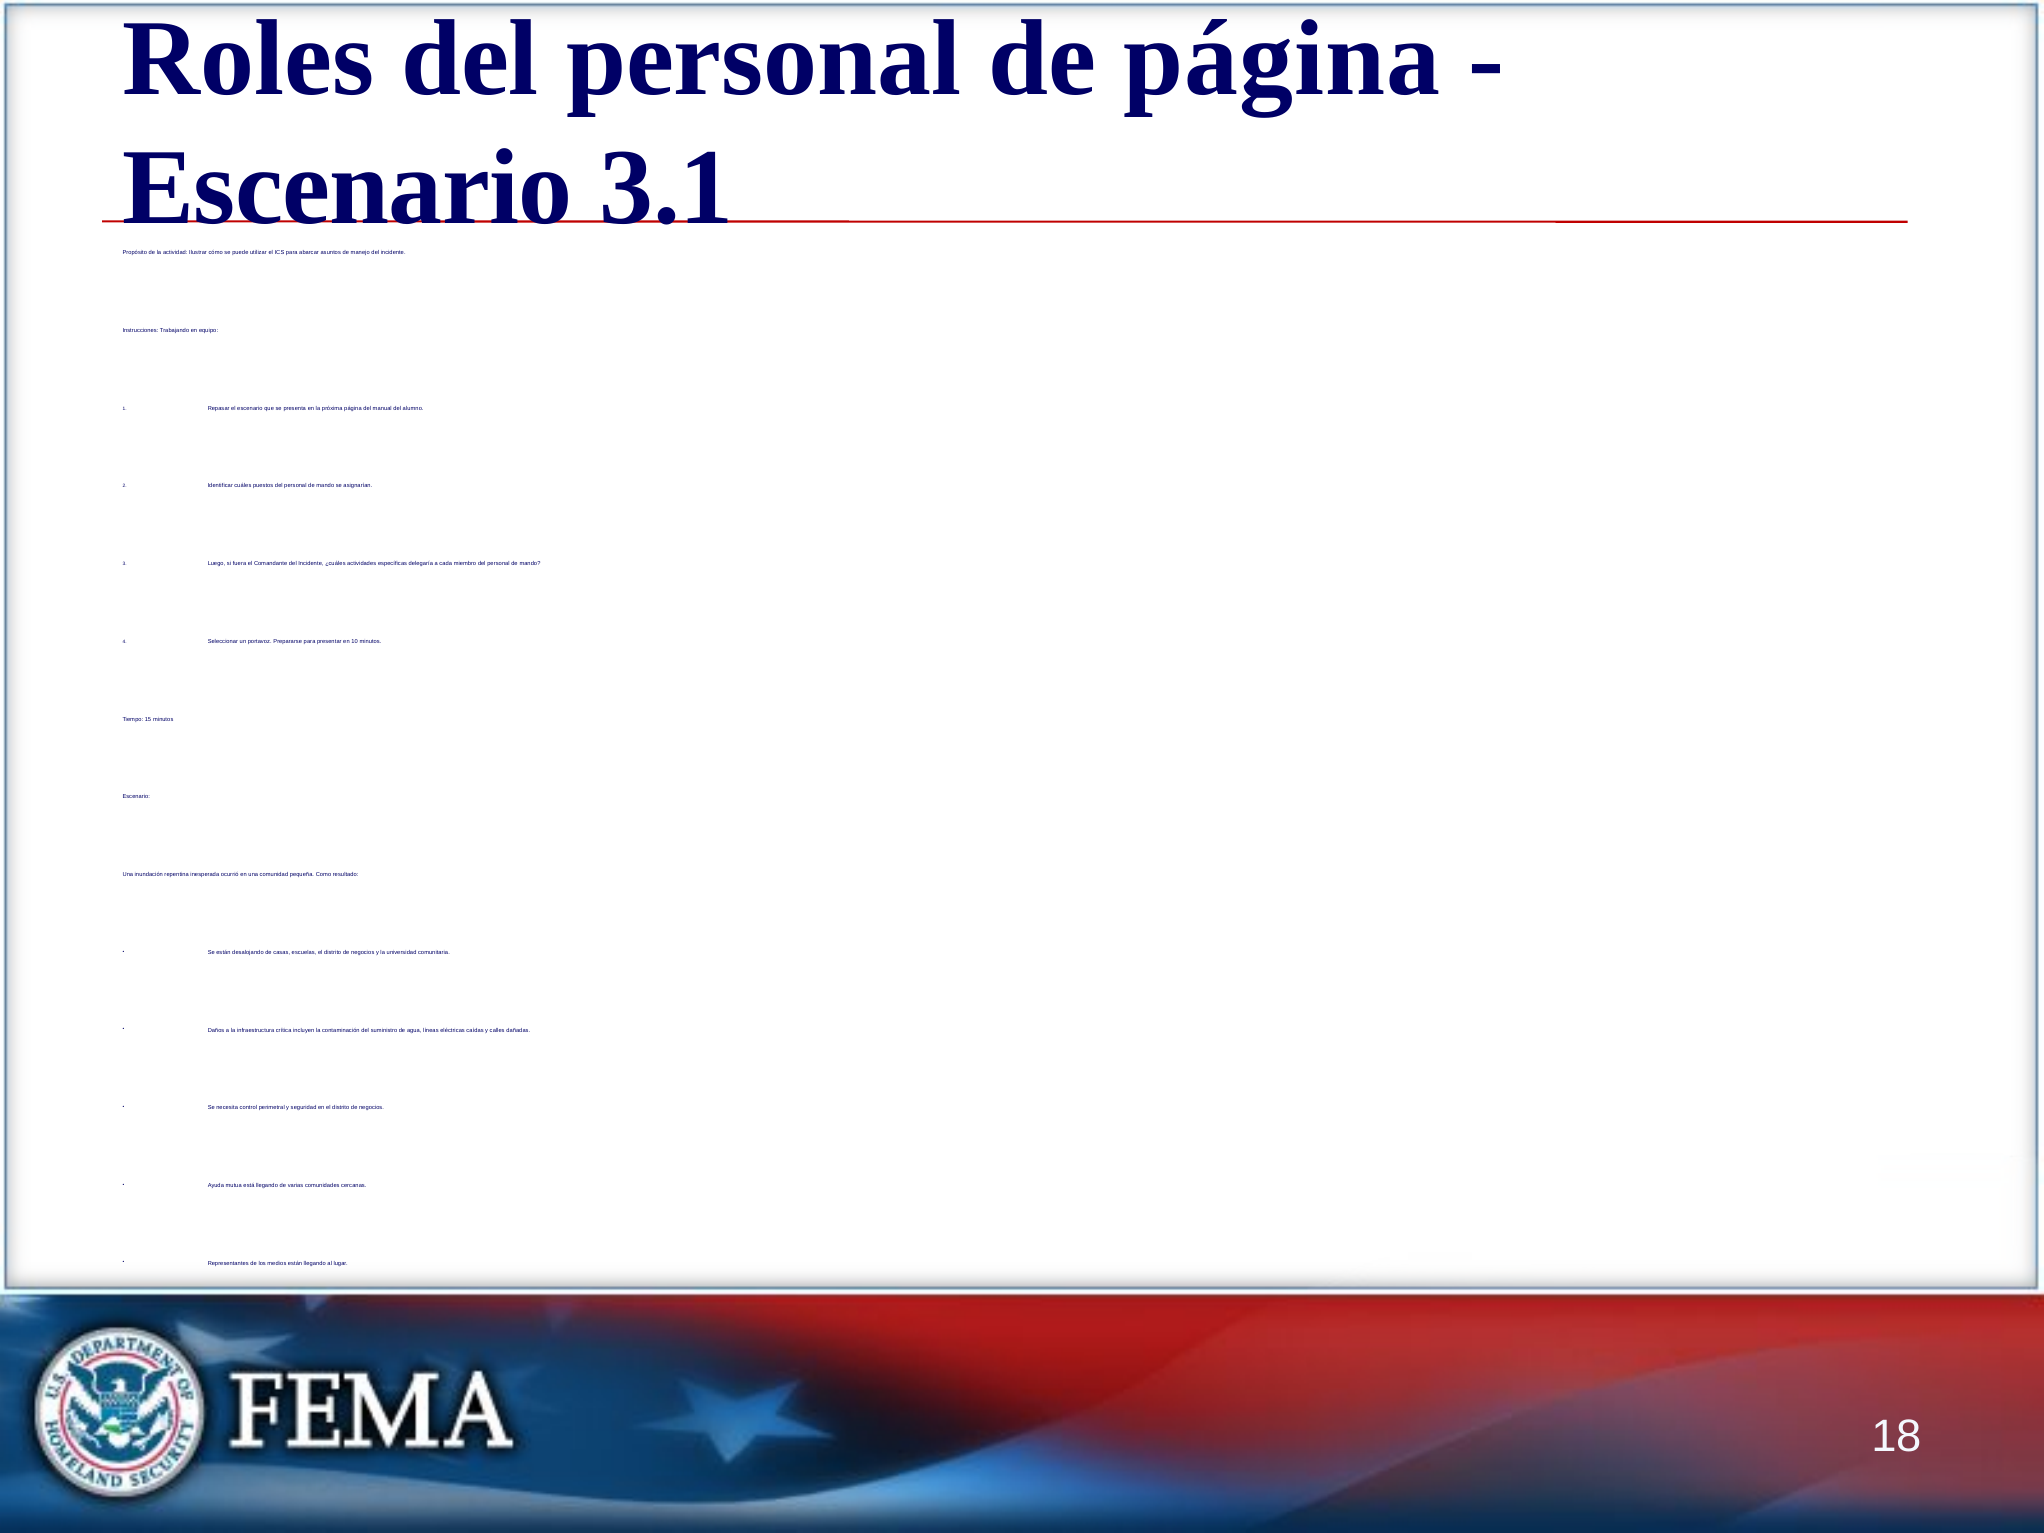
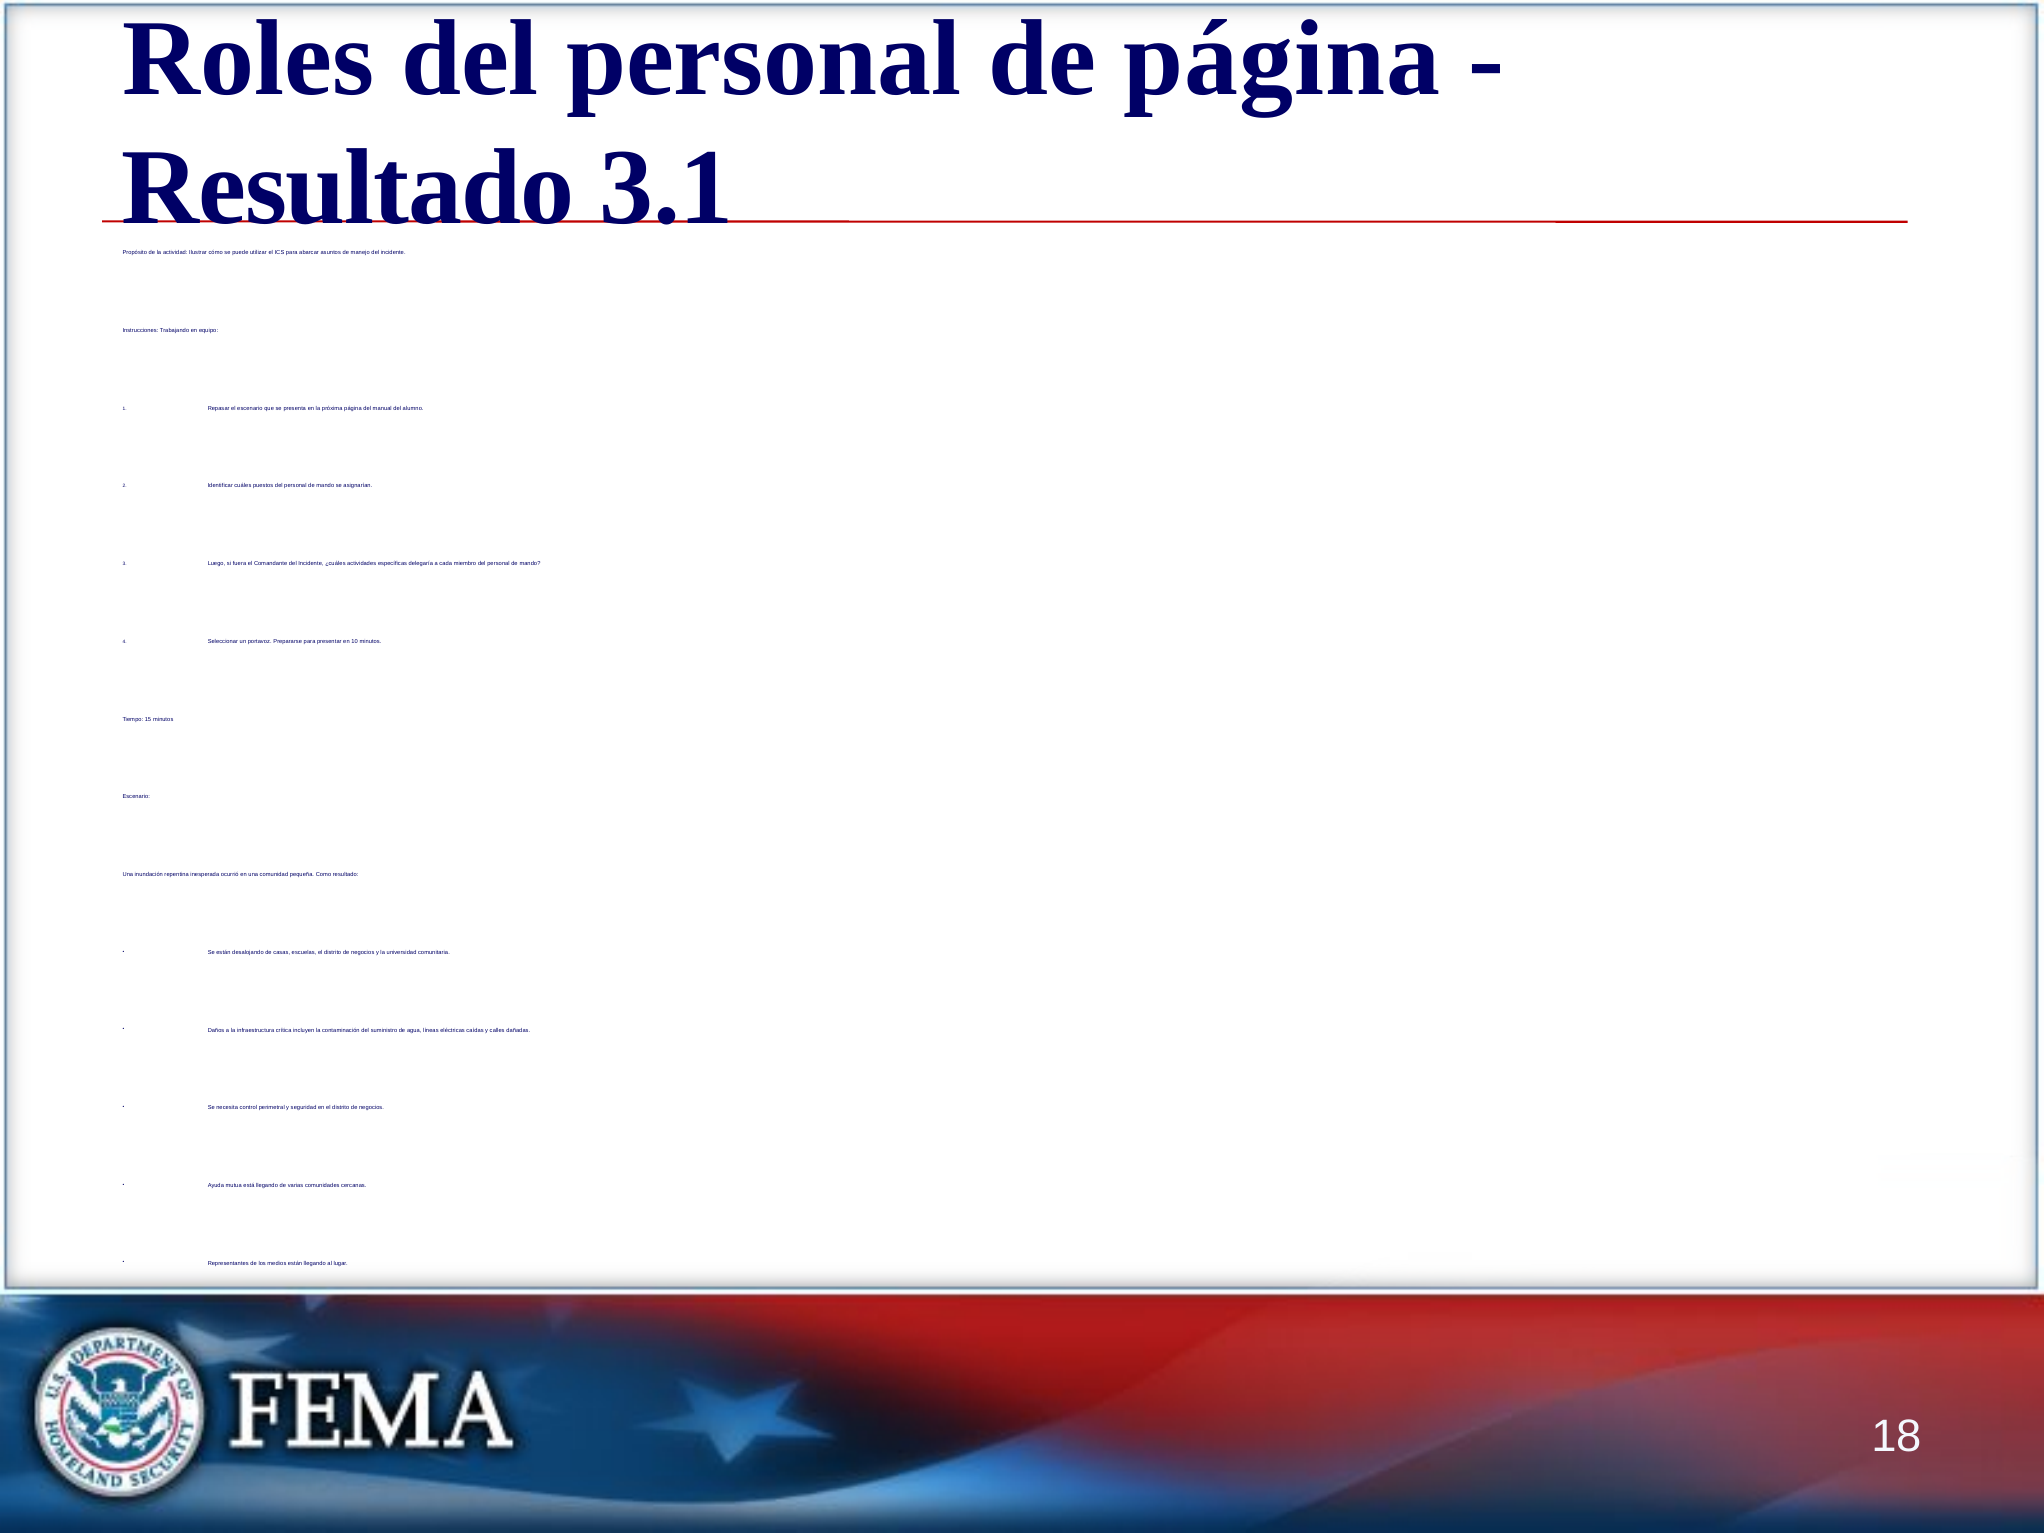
Escenario at (348, 188): Escenario -> Resultado
